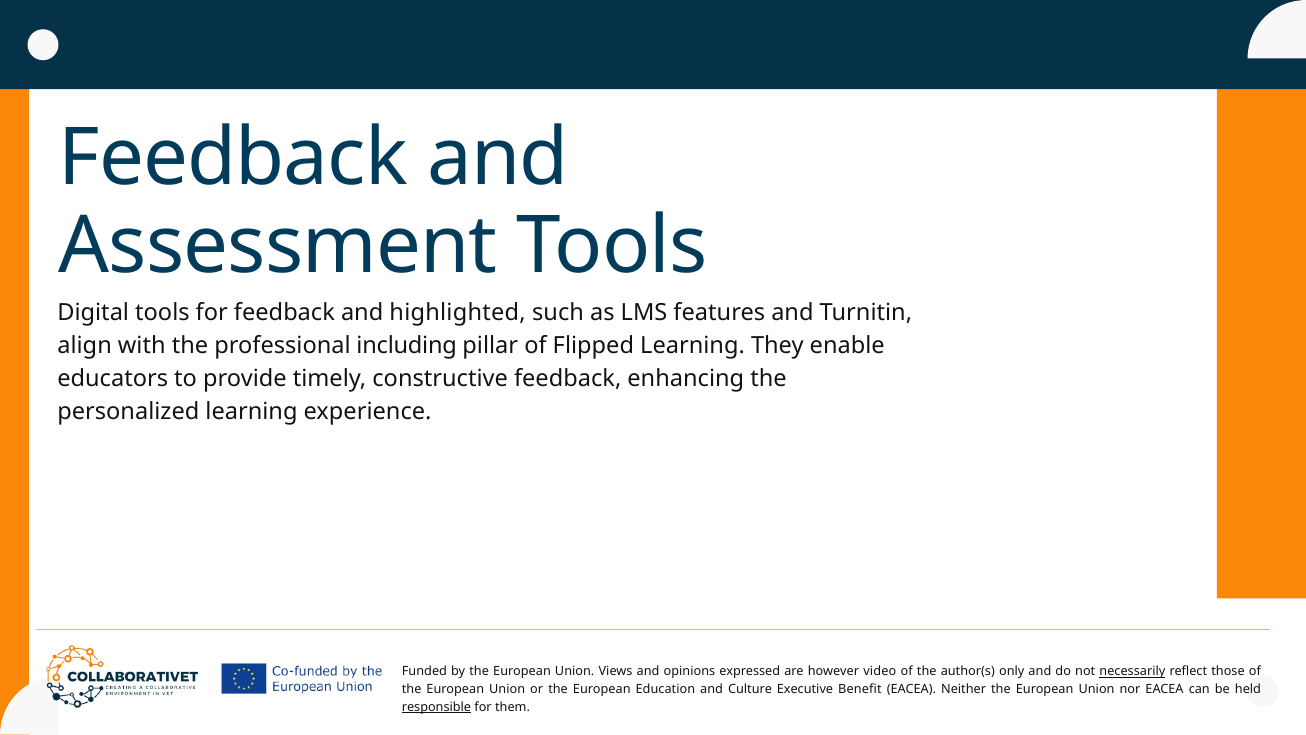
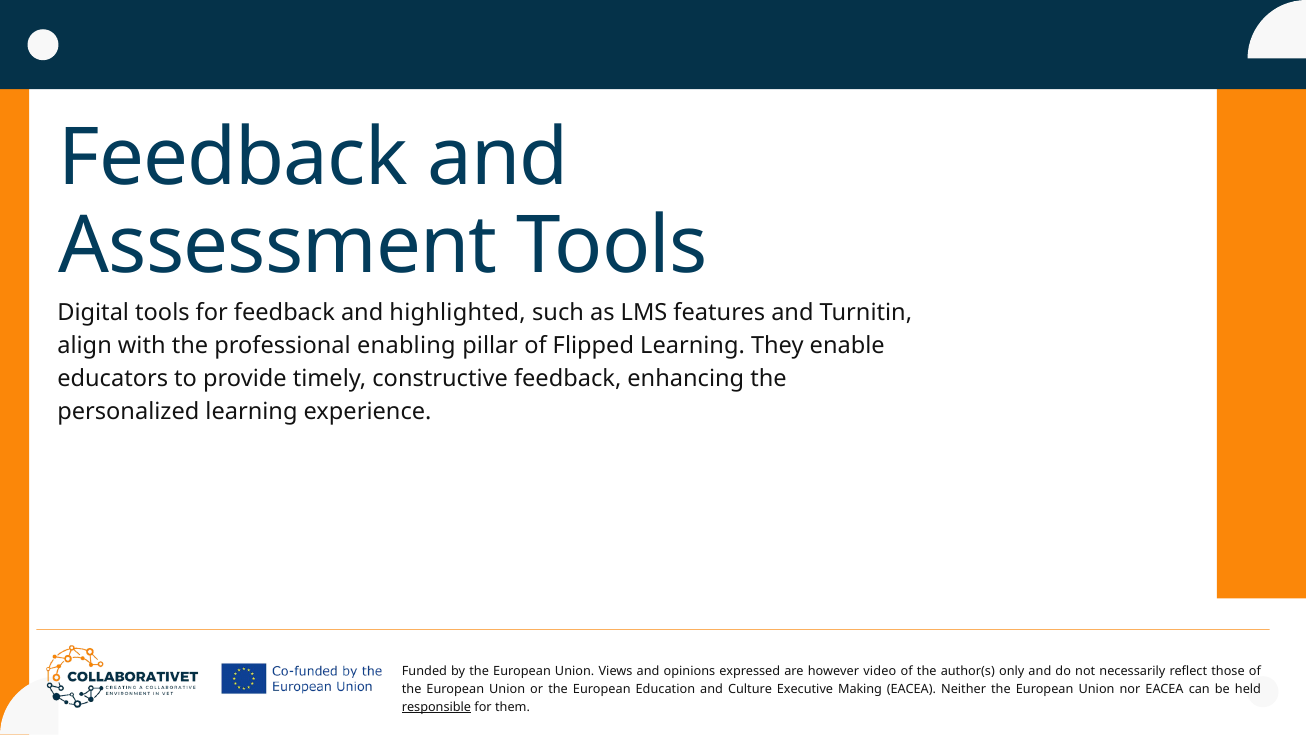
including: including -> enabling
necessarily underline: present -> none
Benefit: Benefit -> Making
